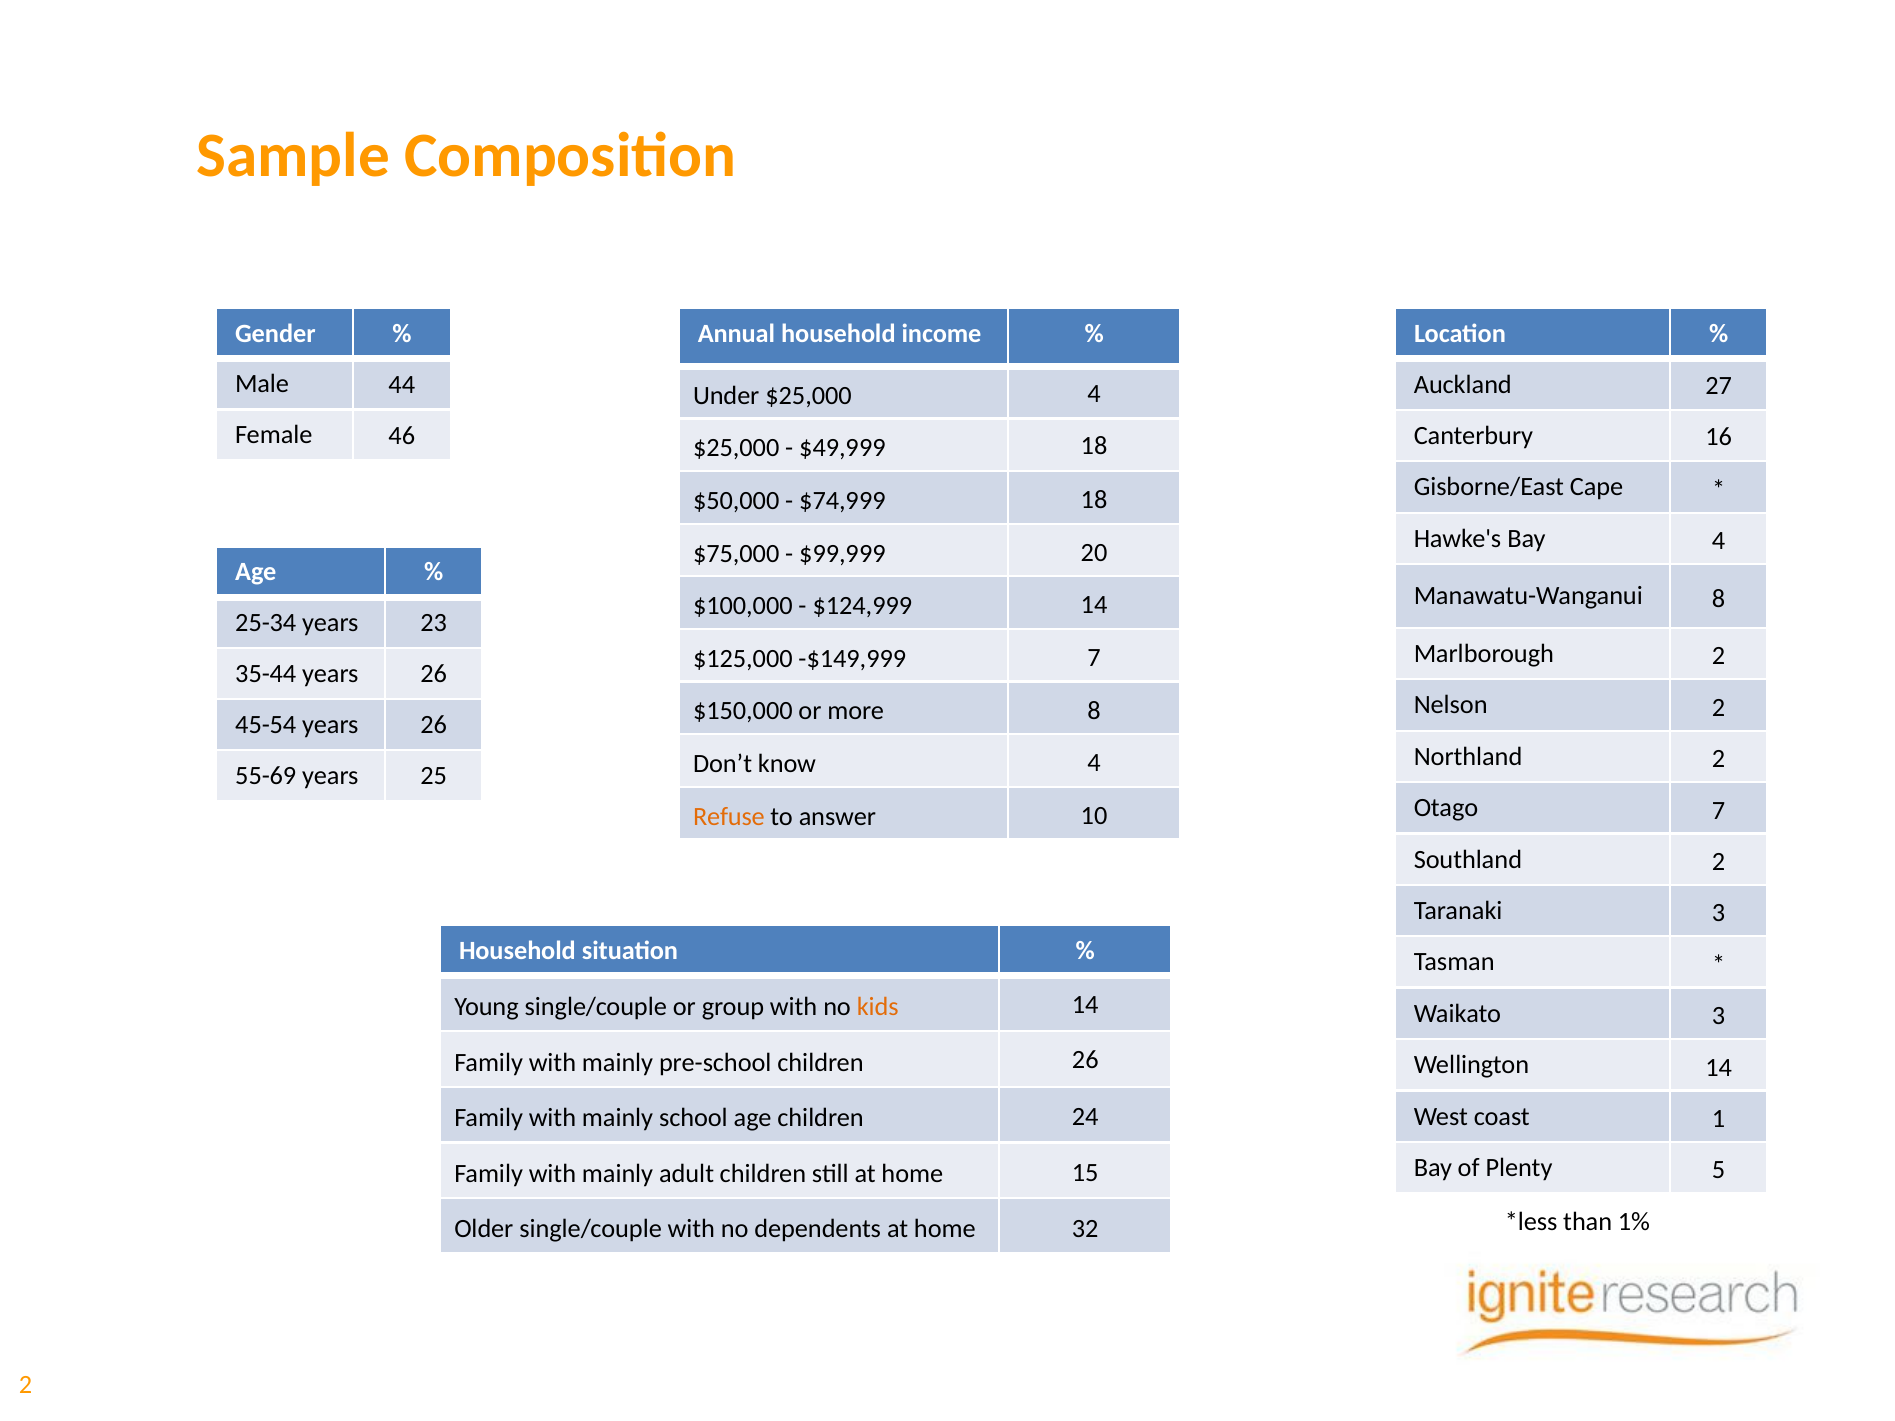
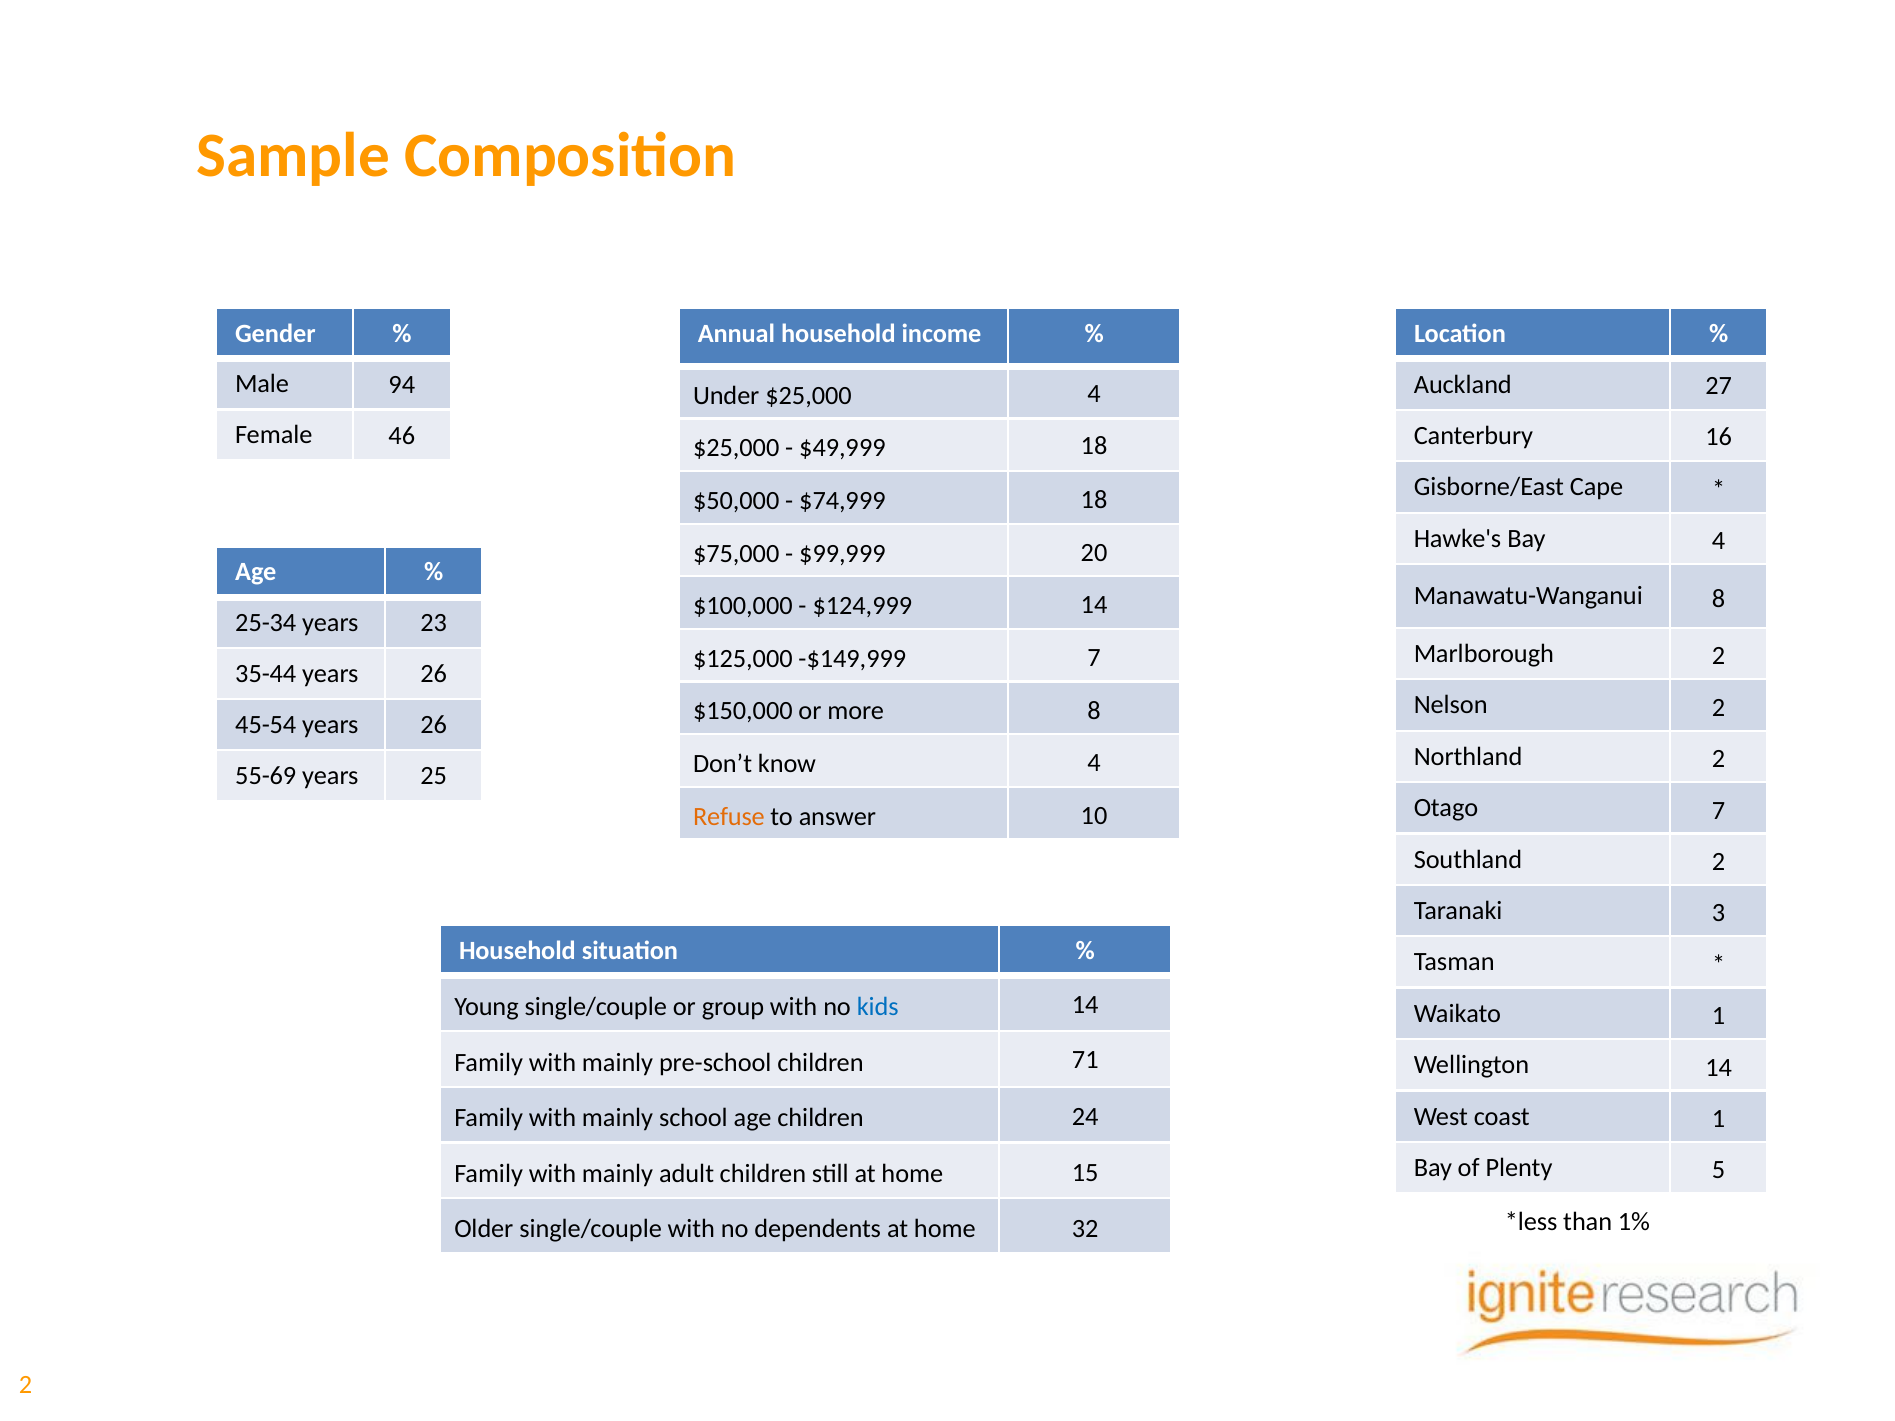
44: 44 -> 94
kids colour: orange -> blue
Waikato 3: 3 -> 1
children 26: 26 -> 71
